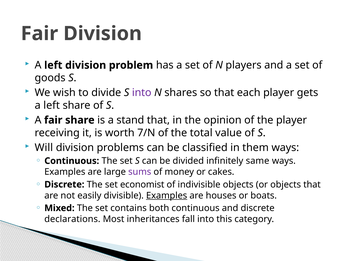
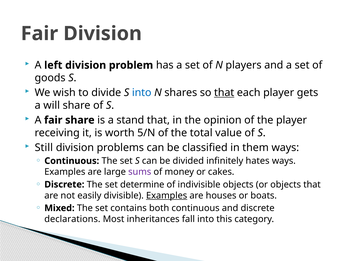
into at (142, 92) colour: purple -> blue
that at (224, 92) underline: none -> present
left at (52, 105): left -> will
7/N: 7/N -> 5/N
Will: Will -> Still
same: same -> hates
economist: economist -> determine
